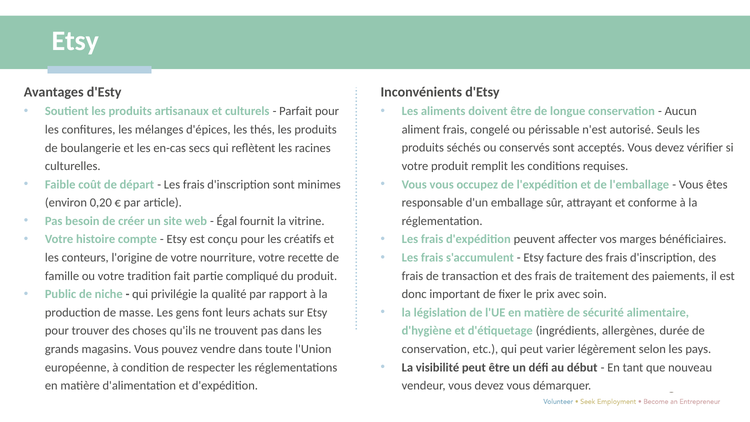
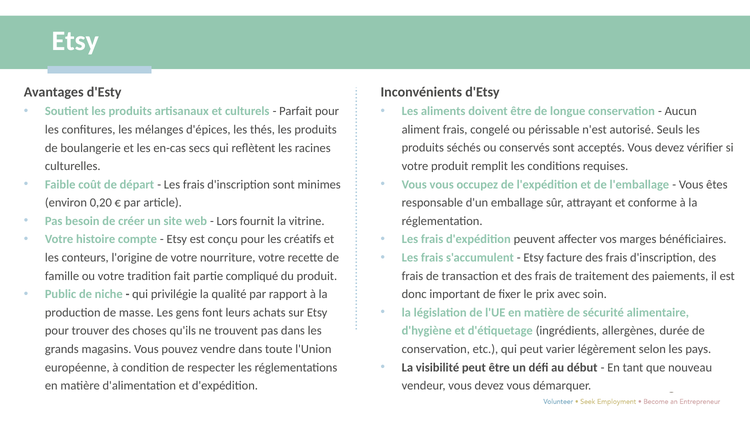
Égal: Égal -> Lors
